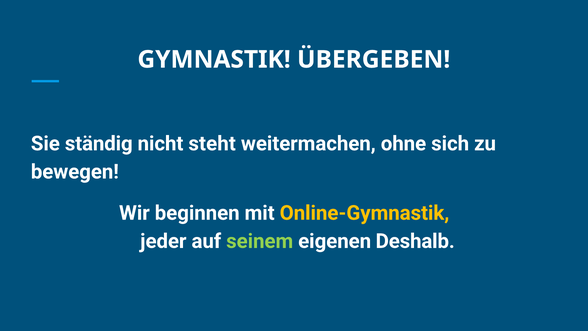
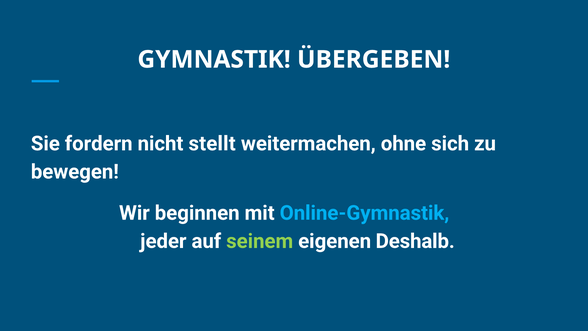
ständig: ständig -> fordern
steht: steht -> stellt
Online-Gymnastik colour: yellow -> light blue
